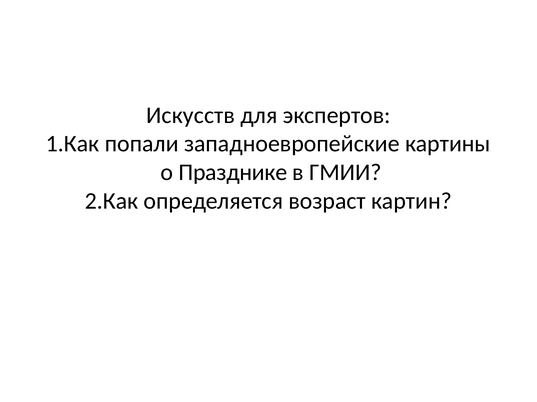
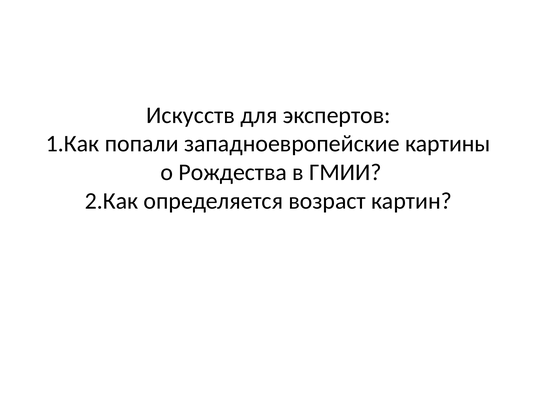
Празднике: Празднике -> Рождества
